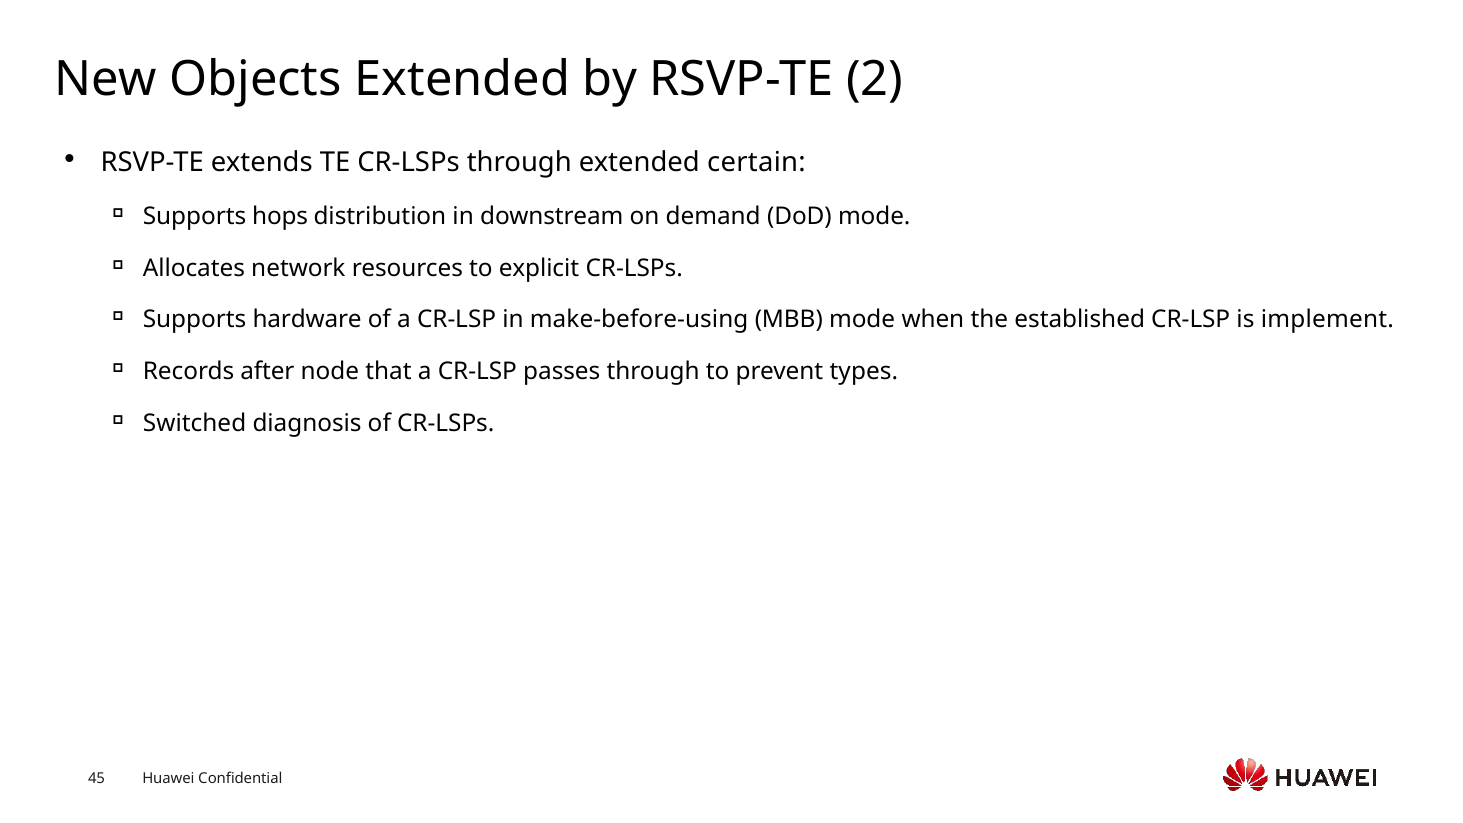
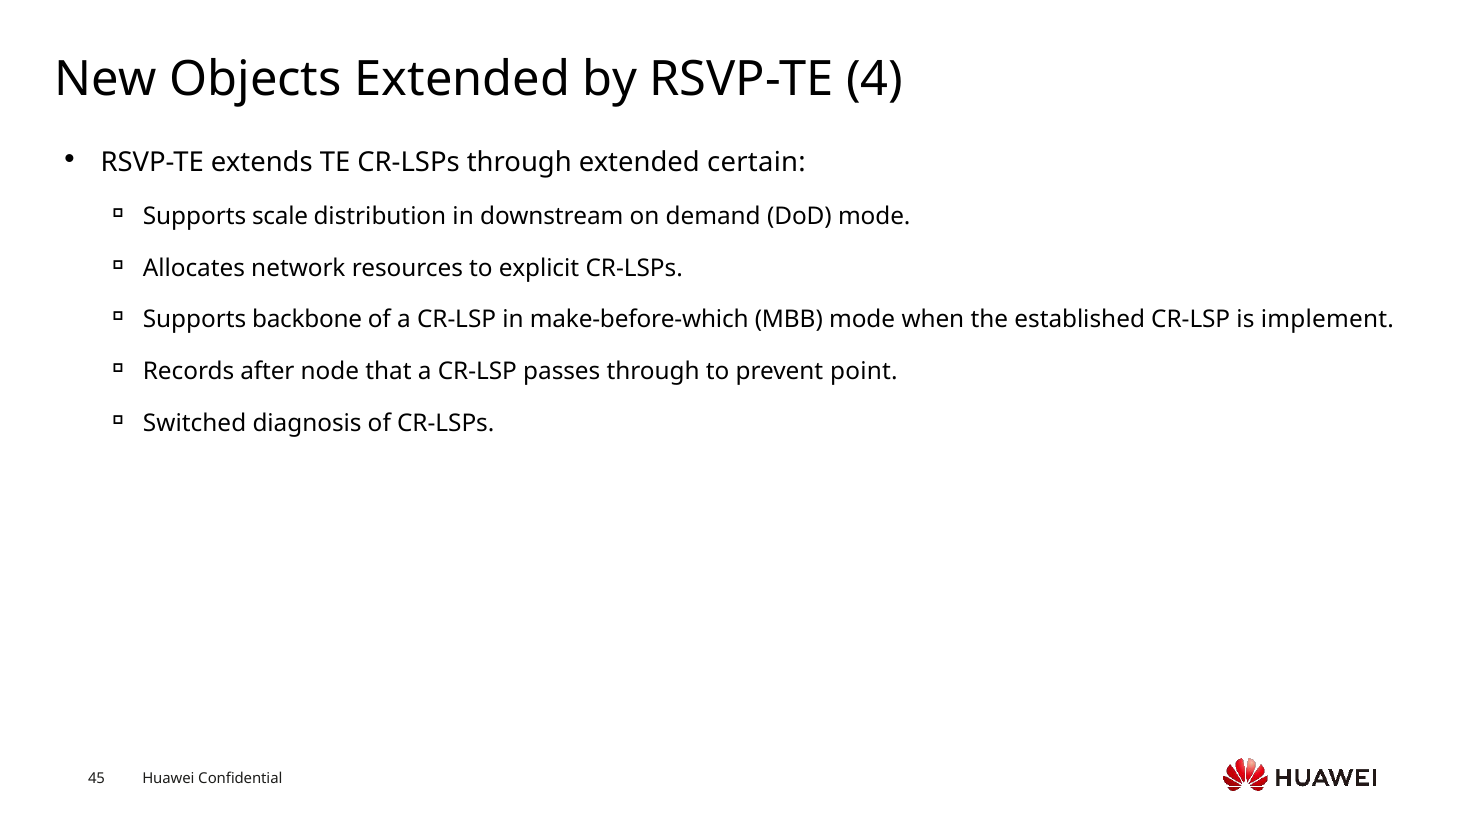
2: 2 -> 4
hops: hops -> scale
hardware: hardware -> backbone
make-before-using: make-before-using -> make-before-which
types: types -> point
